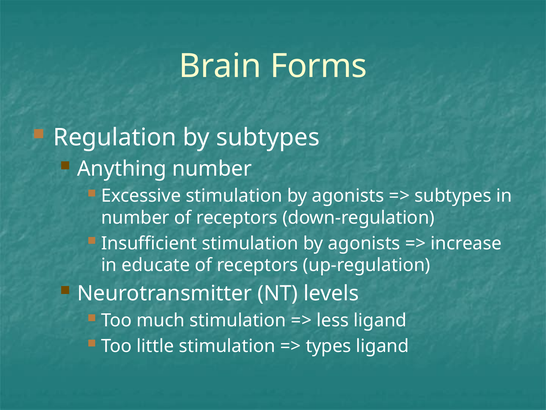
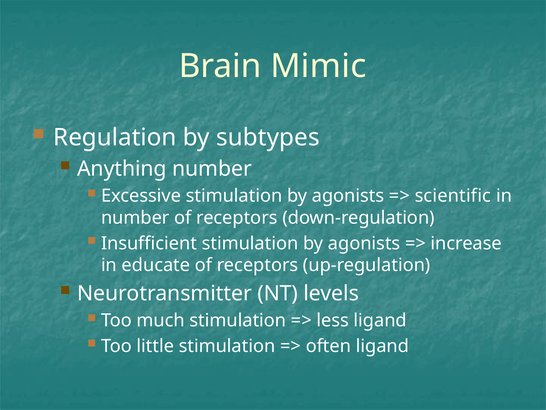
Forms: Forms -> Mimic
subtypes at (453, 196): subtypes -> scientific
types: types -> often
